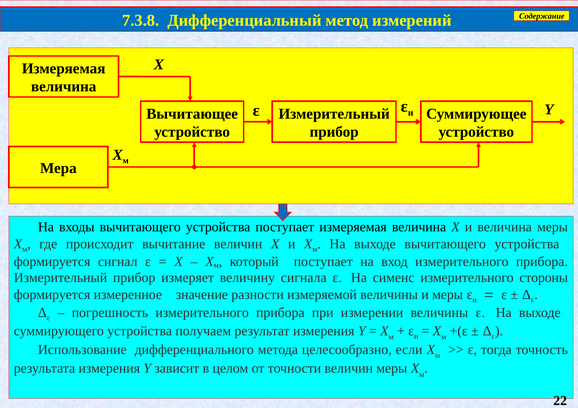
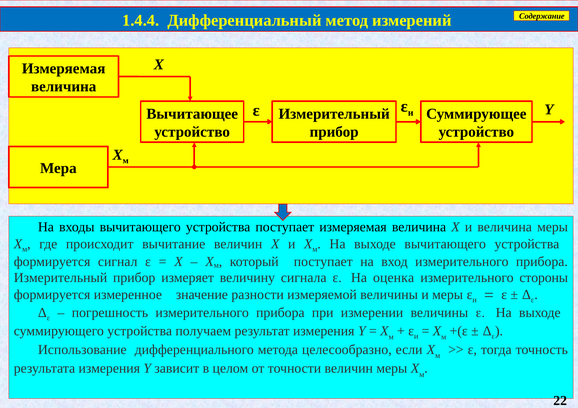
7.3.8: 7.3.8 -> 1.4.4
сименс: сименс -> оценка
